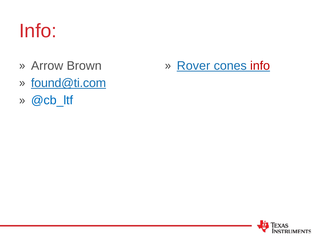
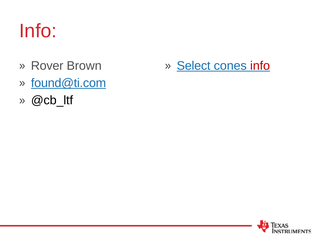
Arrow: Arrow -> Rover
Rover: Rover -> Select
@cb_ltf colour: blue -> black
